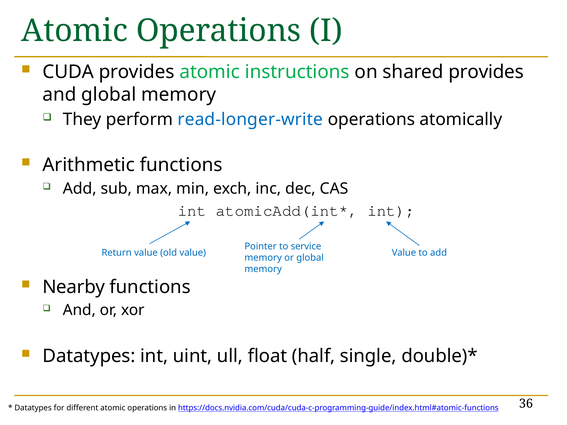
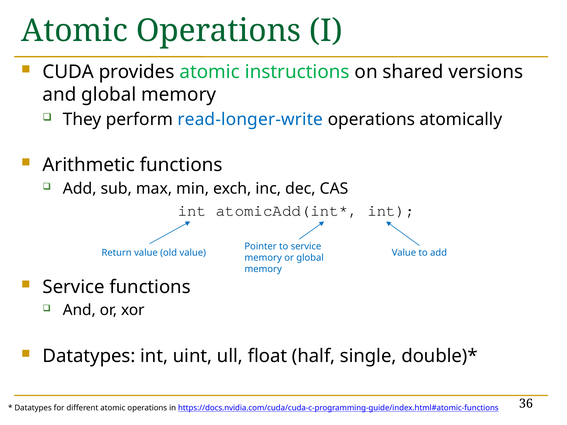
shared provides: provides -> versions
Nearby at (74, 287): Nearby -> Service
